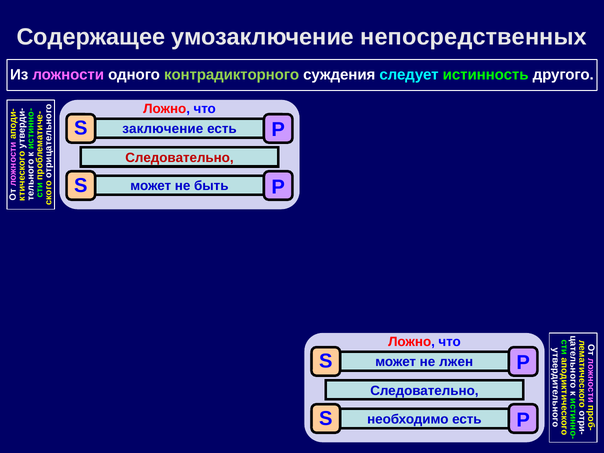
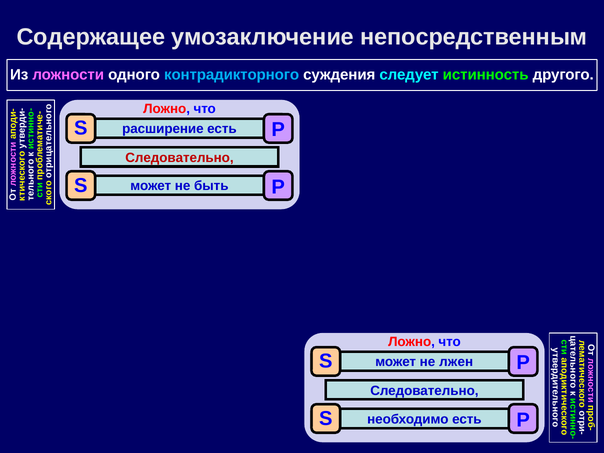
непосредственных: непосредственных -> непосредственным
контрадикторного colour: light green -> light blue
заключение: заключение -> расширение
